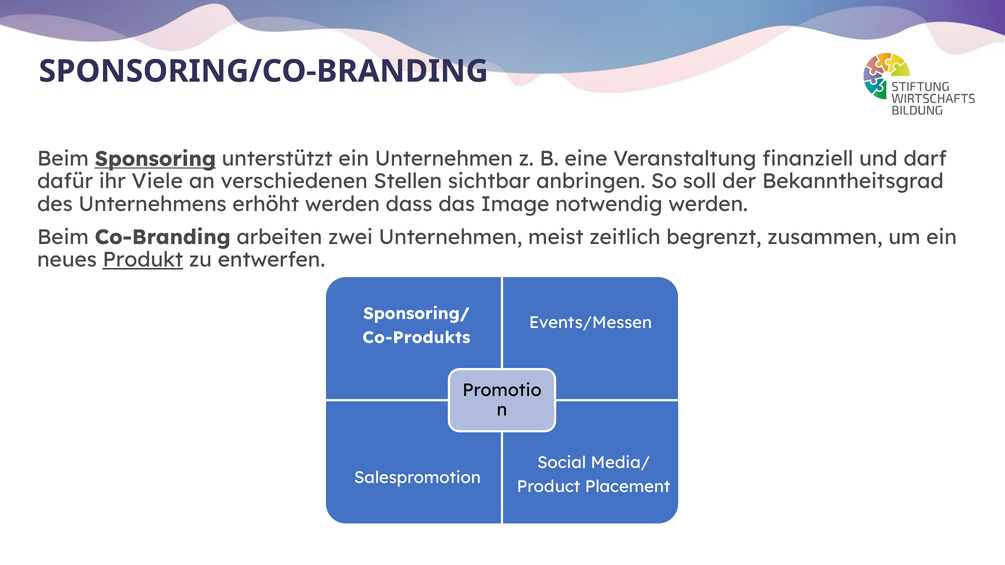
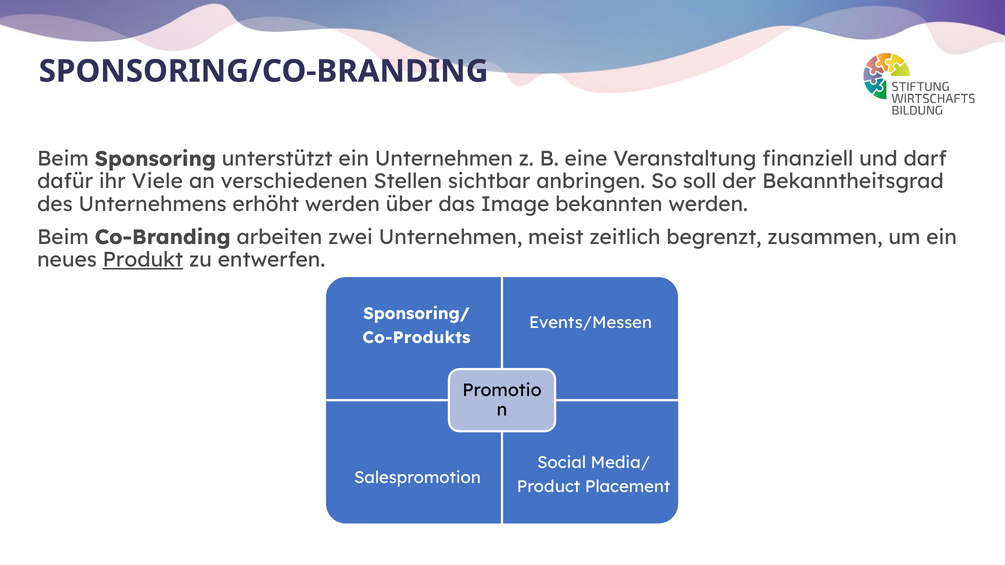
Sponsoring underline: present -> none
dass: dass -> über
notwendig: notwendig -> bekannten
